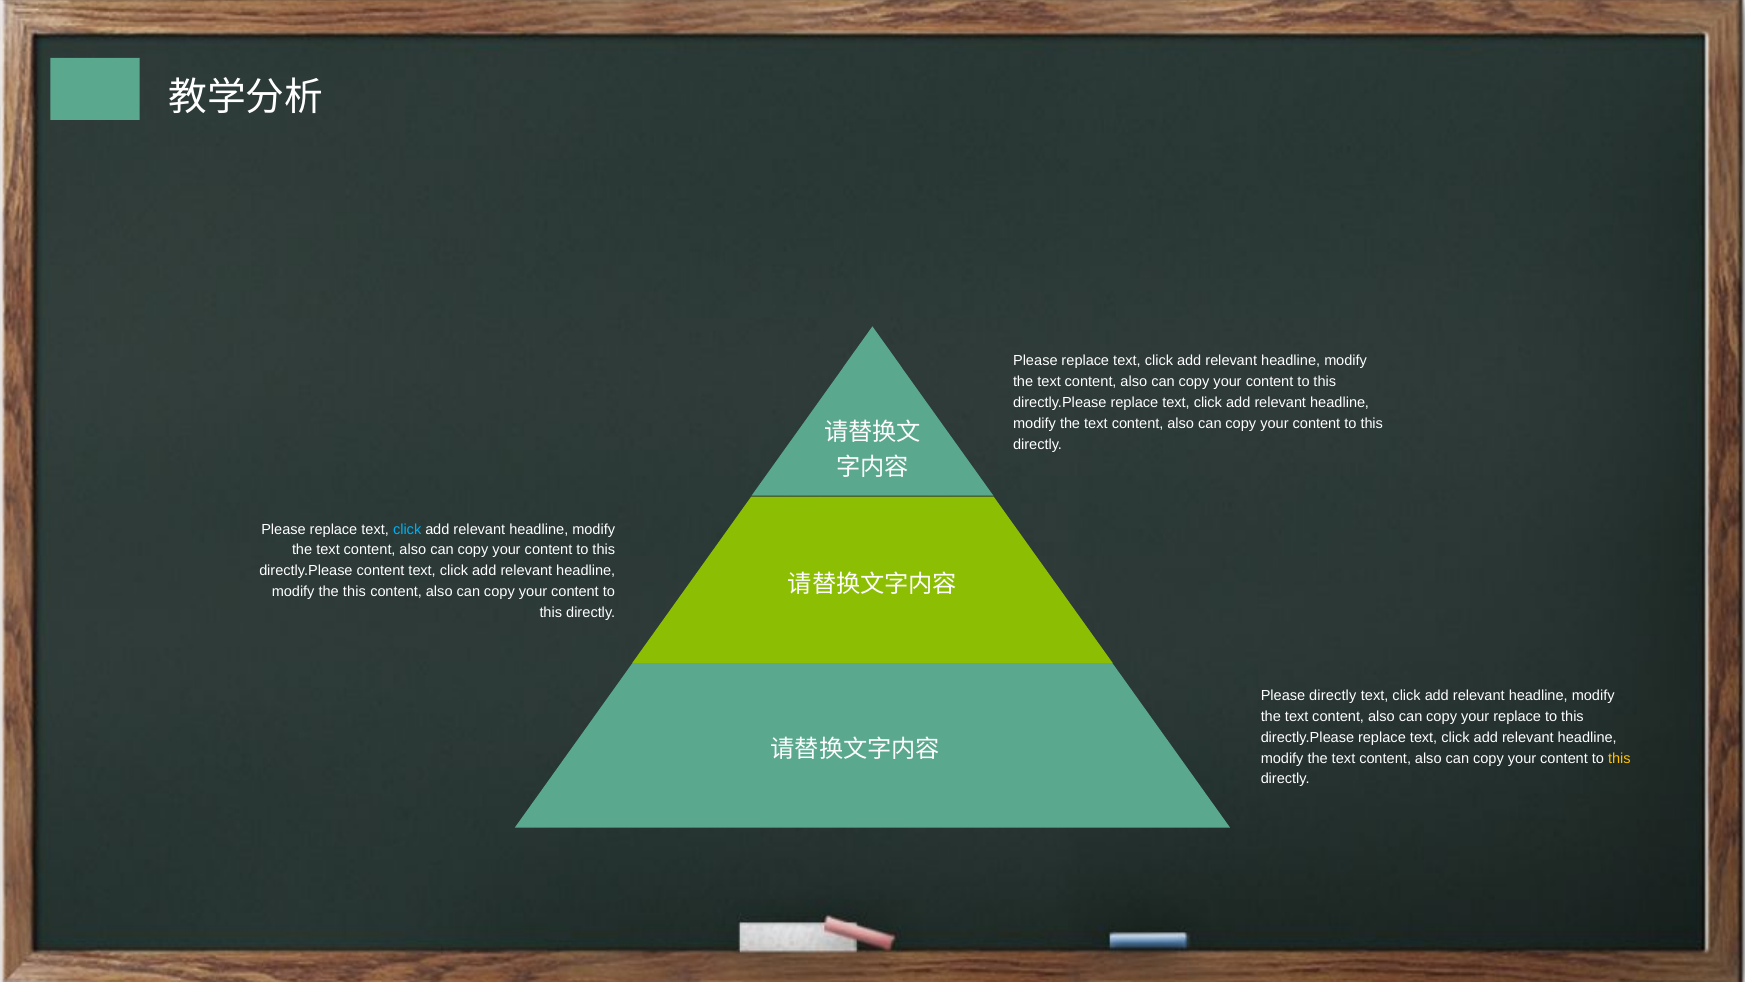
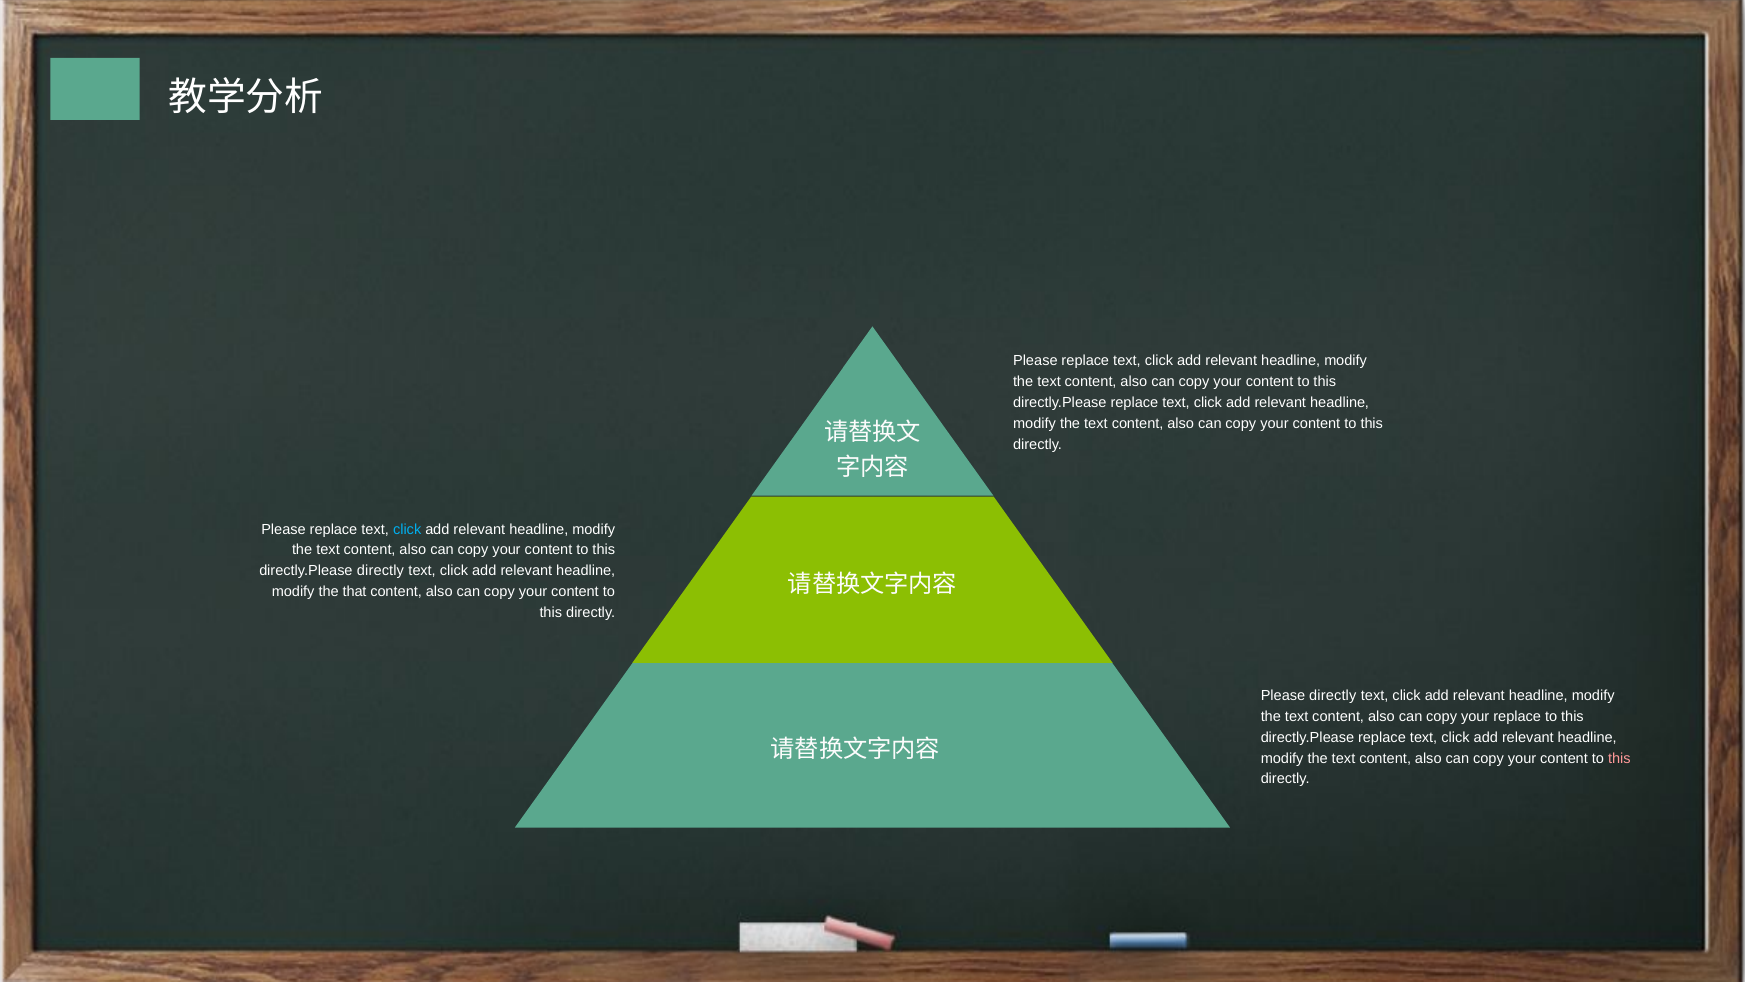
directly.Please content: content -> directly
the this: this -> that
this at (1619, 758) colour: yellow -> pink
